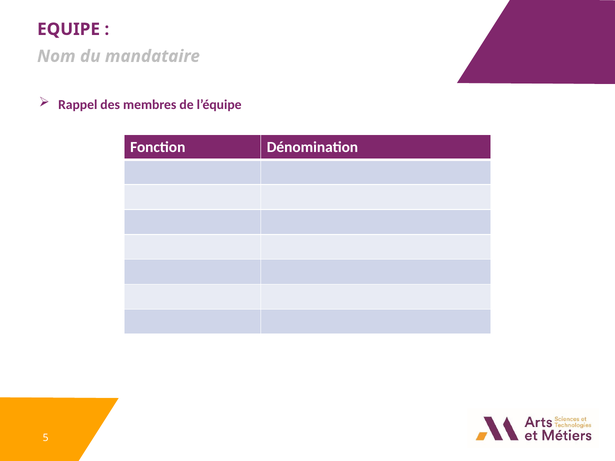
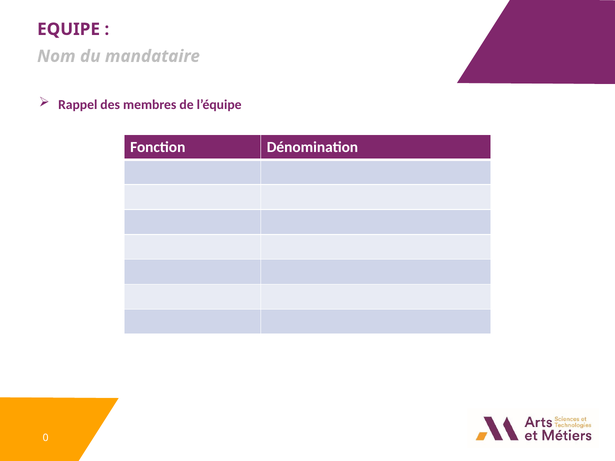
5: 5 -> 0
